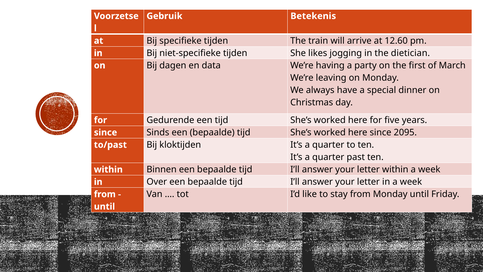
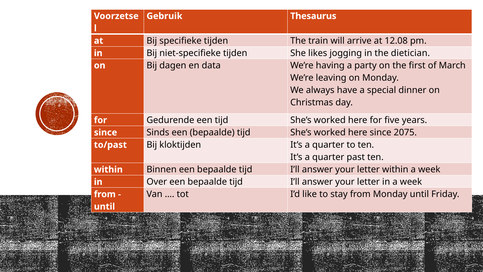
Betekenis: Betekenis -> Thesaurus
12.60: 12.60 -> 12.08
2095: 2095 -> 2075
